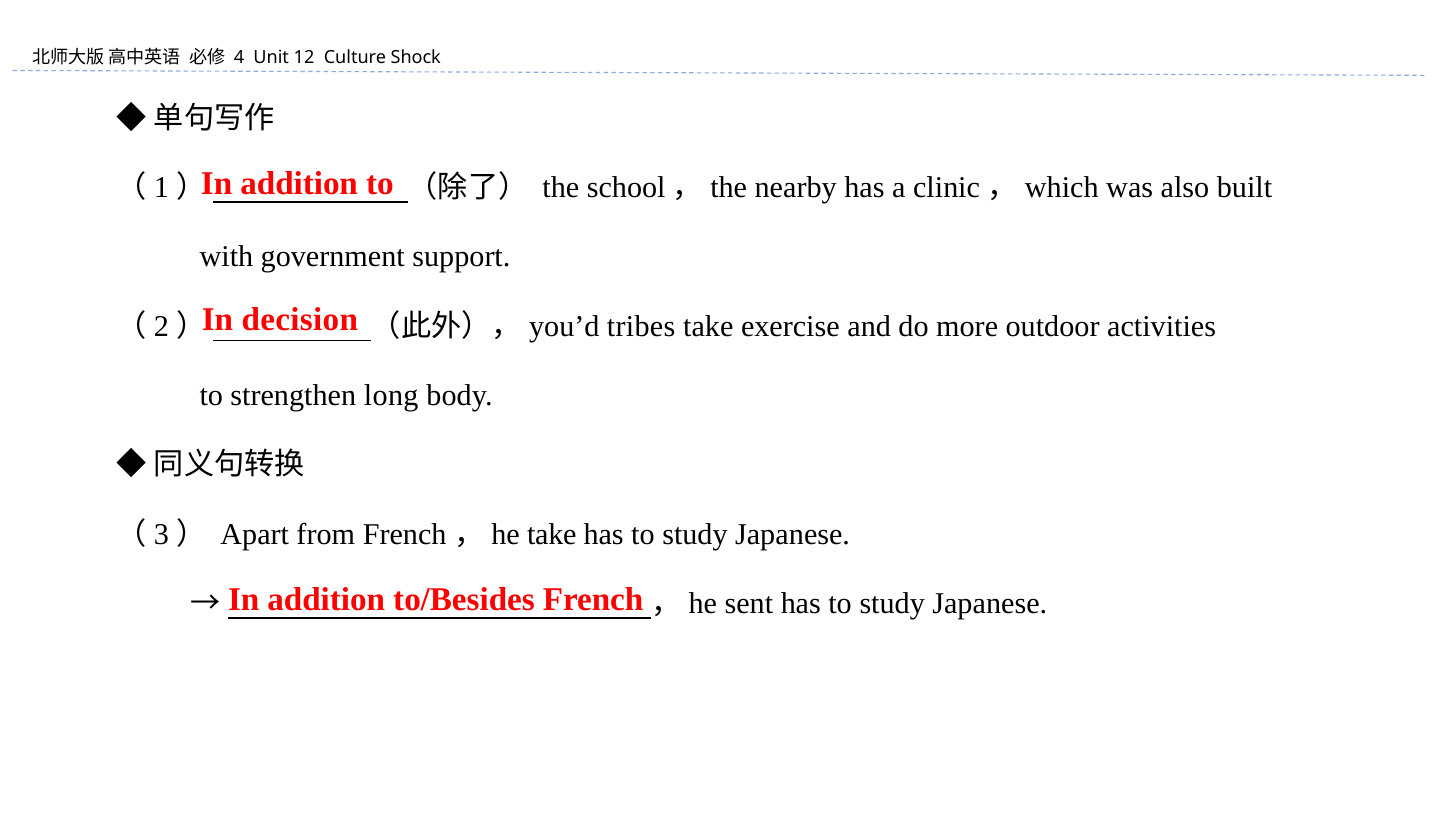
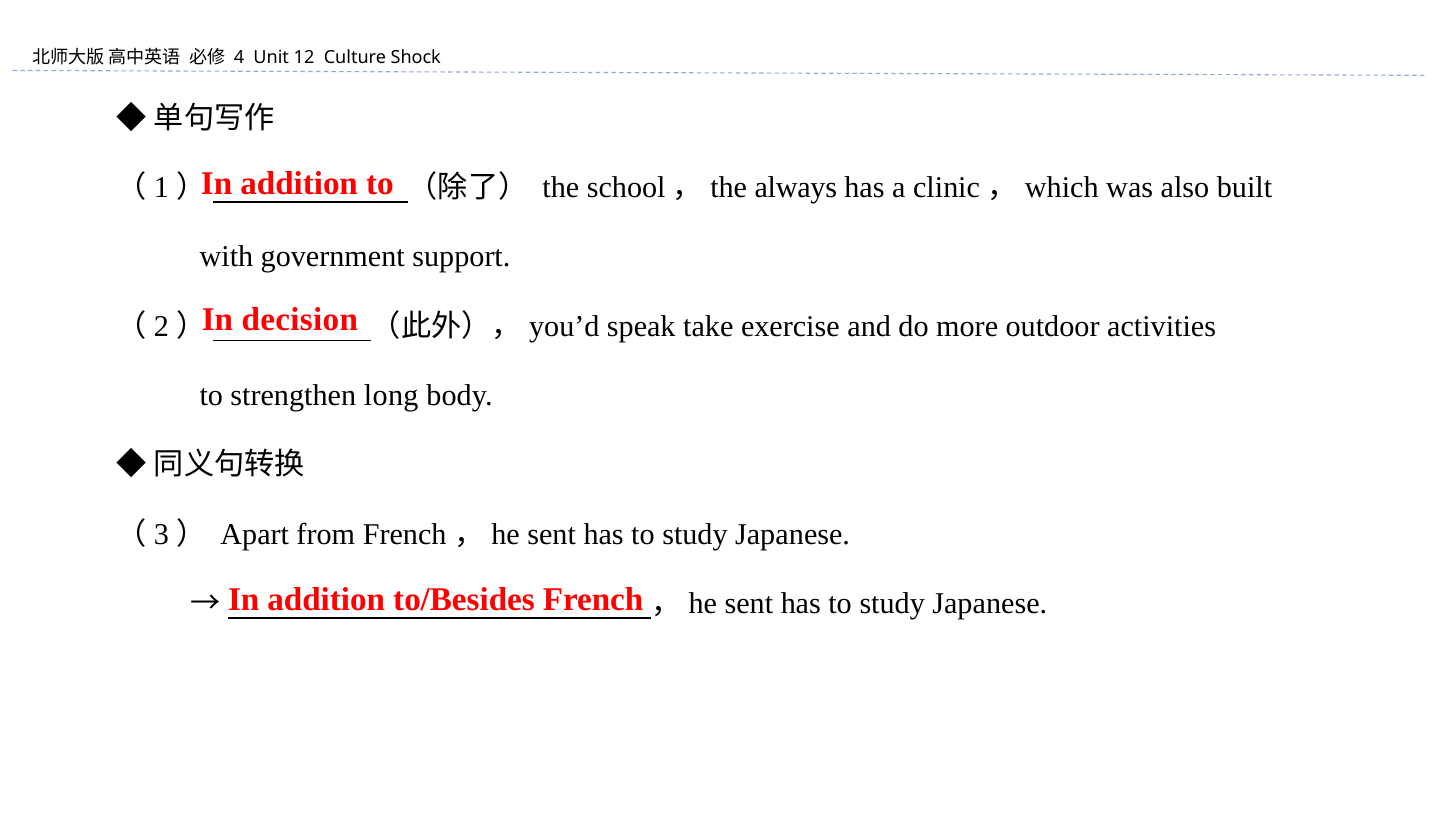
nearby: nearby -> always
tribes: tribes -> speak
French，he take: take -> sent
